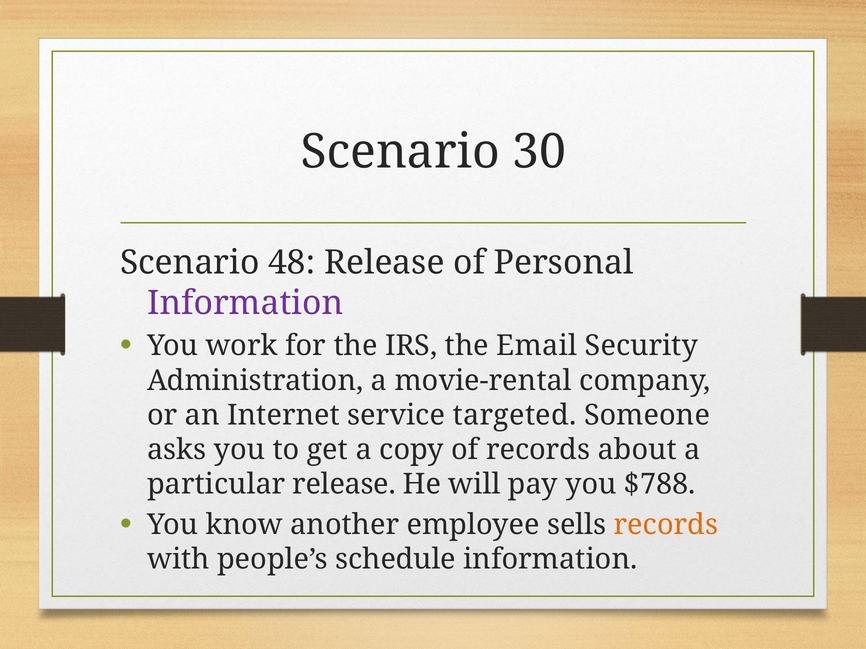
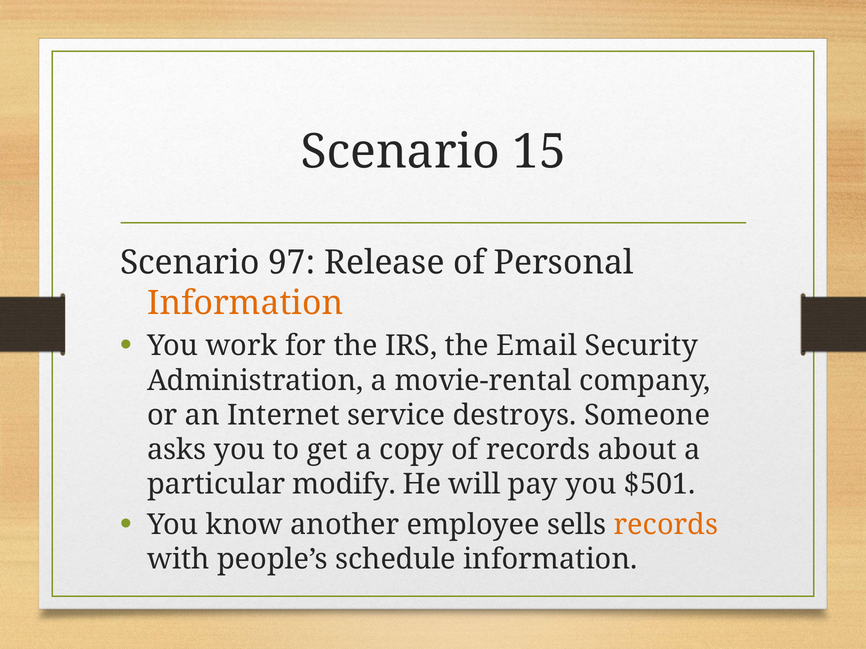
30: 30 -> 15
48: 48 -> 97
Information at (245, 303) colour: purple -> orange
targeted: targeted -> destroys
particular release: release -> modify
$788: $788 -> $501
